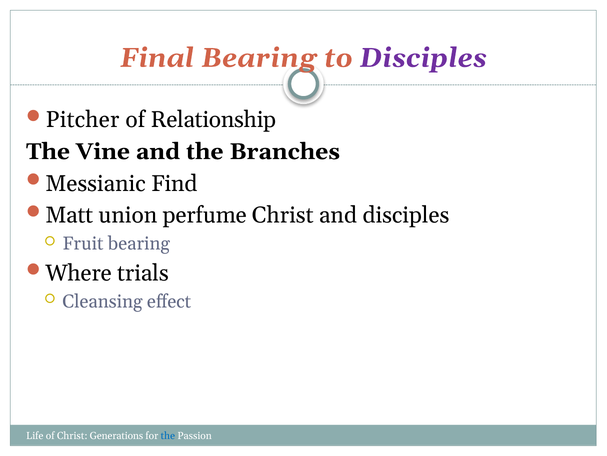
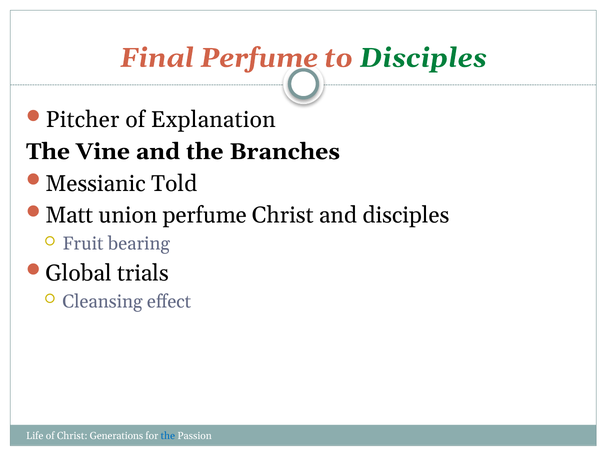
Final Bearing: Bearing -> Perfume
Disciples at (423, 58) colour: purple -> green
Relationship: Relationship -> Explanation
Find: Find -> Told
Where: Where -> Global
